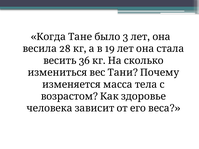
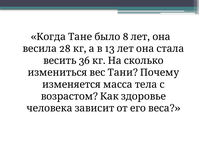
3: 3 -> 8
19: 19 -> 13
